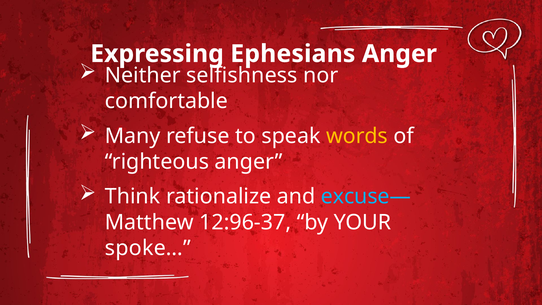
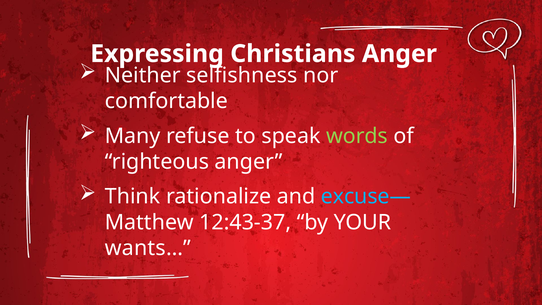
Ephesians: Ephesians -> Christians
words colour: yellow -> light green
12:96-37: 12:96-37 -> 12:43-37
spoke…: spoke… -> wants…
